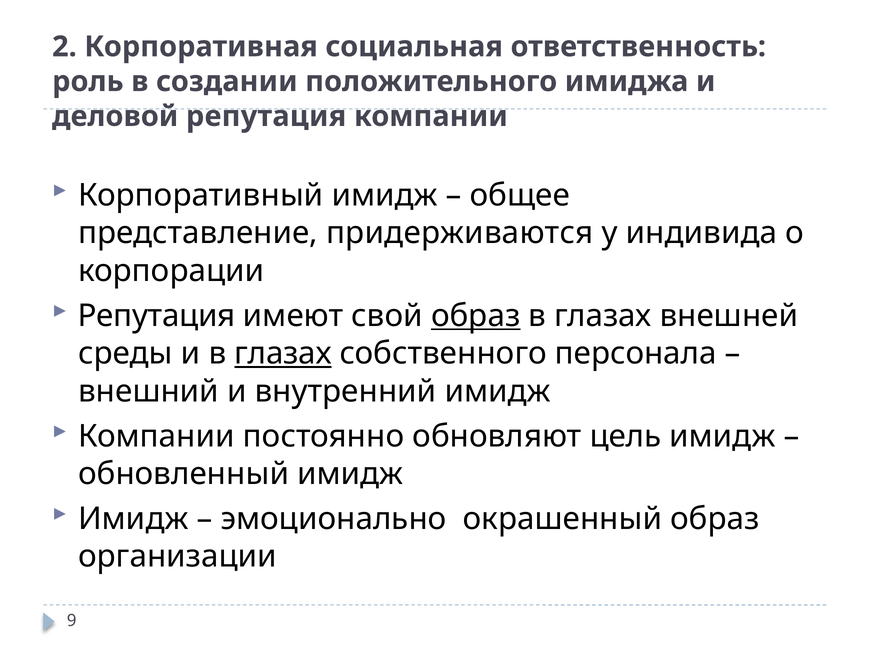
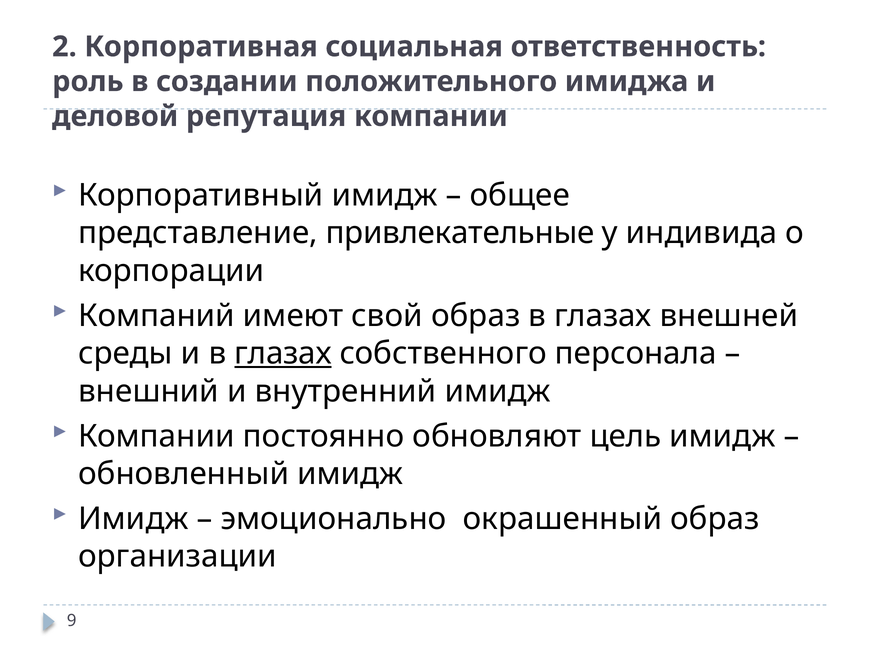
придерживаются: придерживаются -> привлекательные
Репутация at (157, 316): Репутация -> Компаний
образ at (476, 316) underline: present -> none
